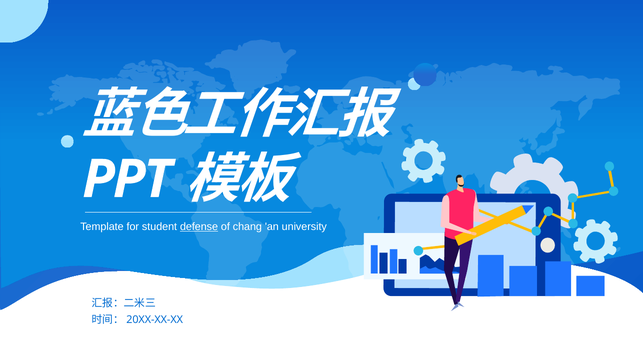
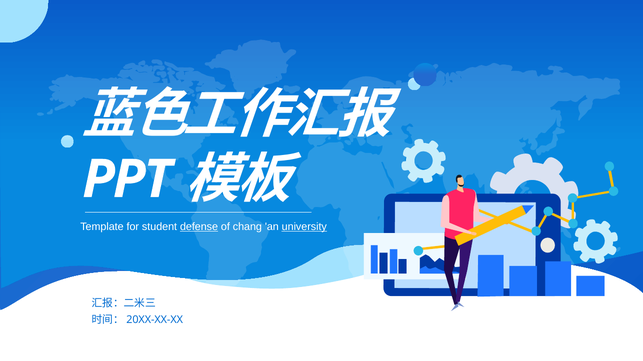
university underline: none -> present
